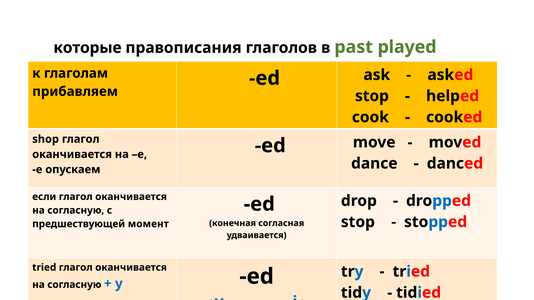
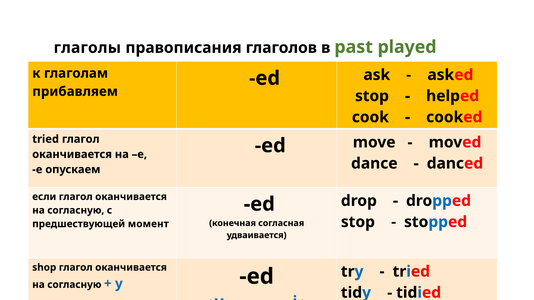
которые: которые -> глаголы
shop at (46, 139): shop -> tried
tried at (44, 268): tried -> shop
